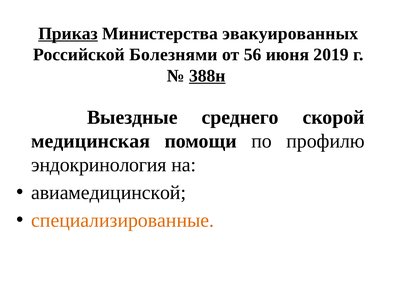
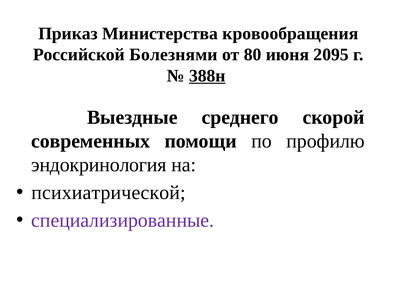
Приказ underline: present -> none
эвакуированных: эвакуированных -> кровообращения
56: 56 -> 80
2019: 2019 -> 2095
медицинская: медицинская -> современных
авиамедицинской: авиамедицинской -> психиатрической
специализированные colour: orange -> purple
